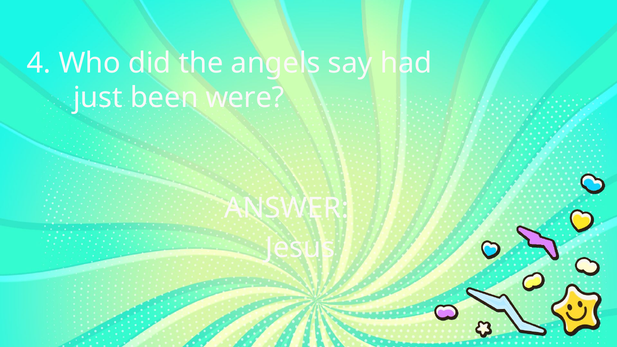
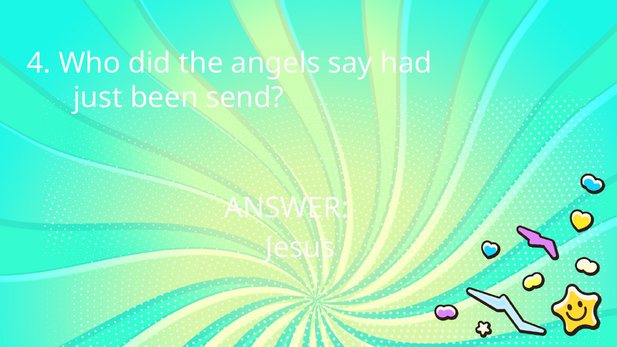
were: were -> send
